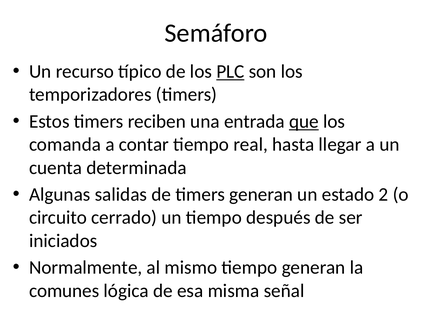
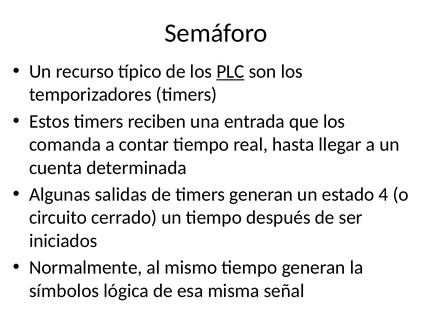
que underline: present -> none
2: 2 -> 4
comunes: comunes -> símbolos
